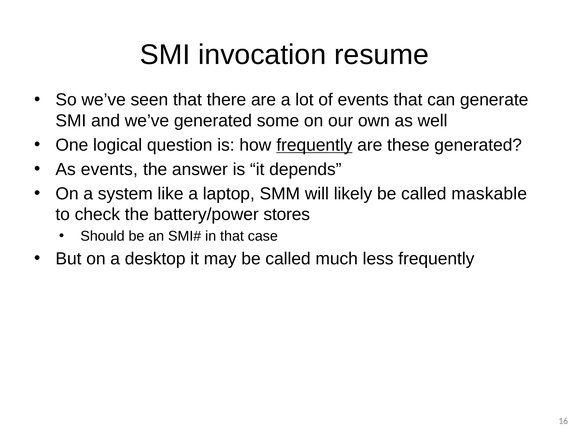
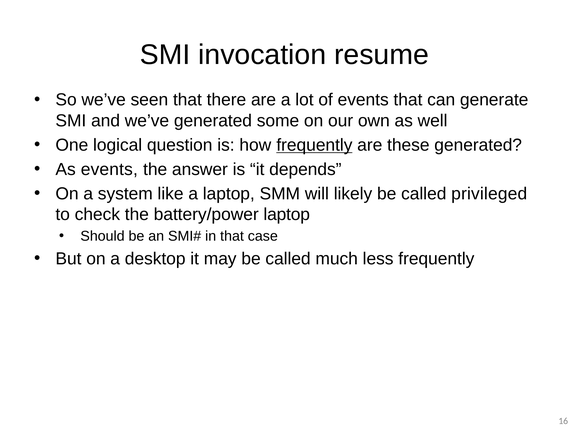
maskable: maskable -> privileged
battery/power stores: stores -> laptop
